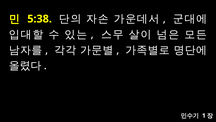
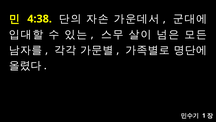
5:38: 5:38 -> 4:38
